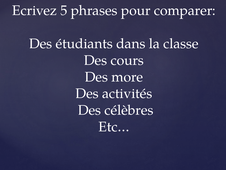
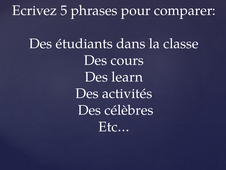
more: more -> learn
